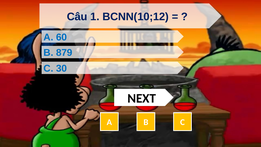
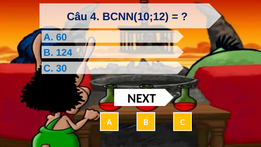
1: 1 -> 4
879: 879 -> 124
